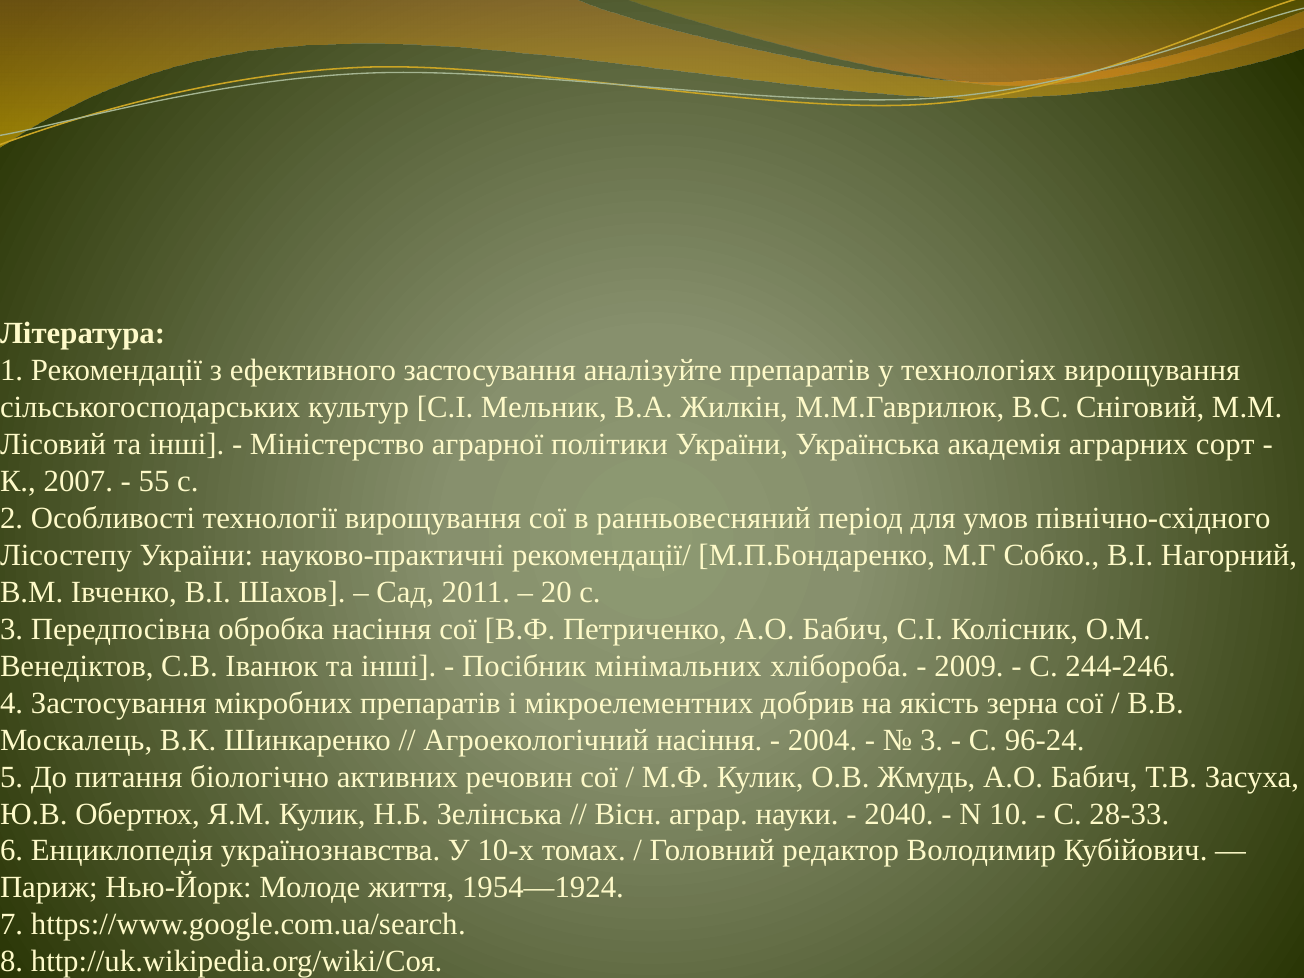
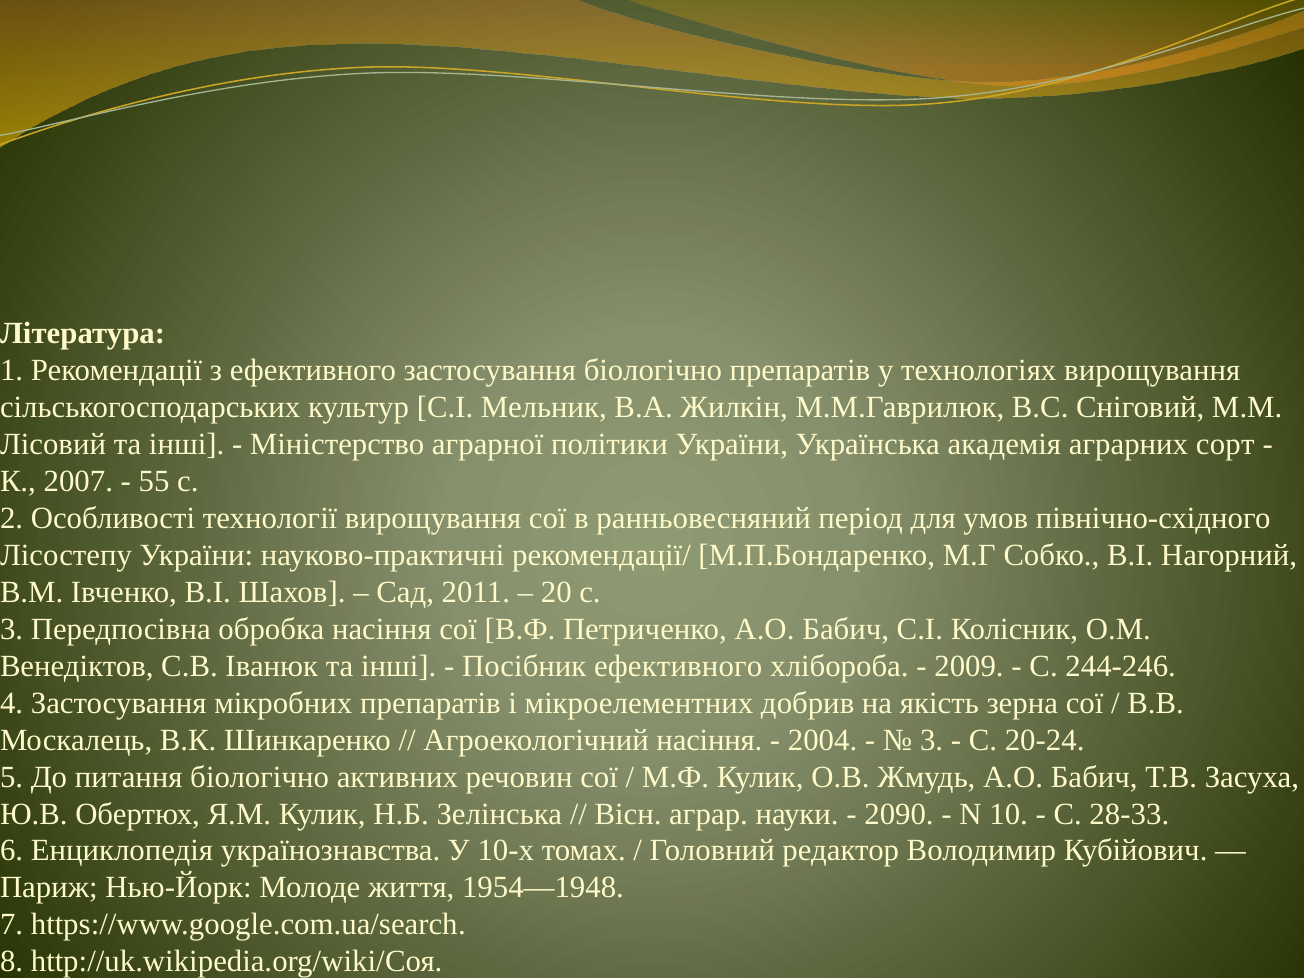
застосування аналізуйте: аналізуйте -> біологічно
Посібник мінімальних: мінімальних -> ефективного
96-24: 96-24 -> 20-24
2040: 2040 -> 2090
1954—1924: 1954—1924 -> 1954—1948
